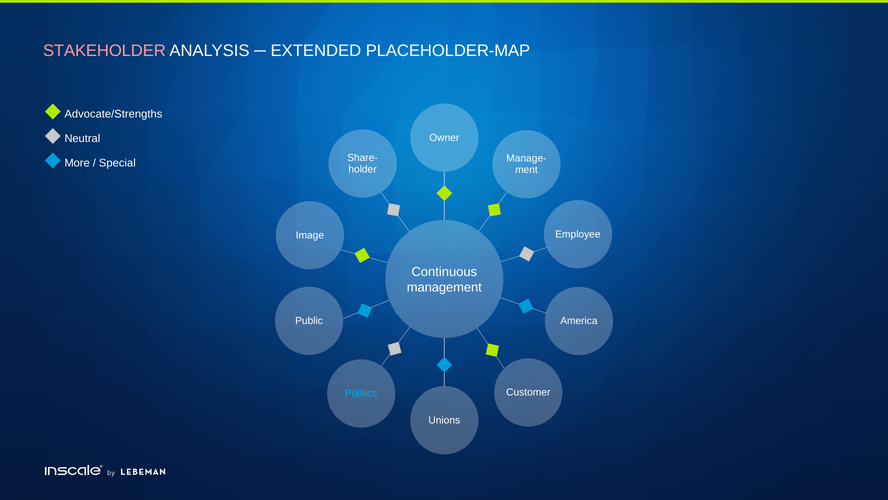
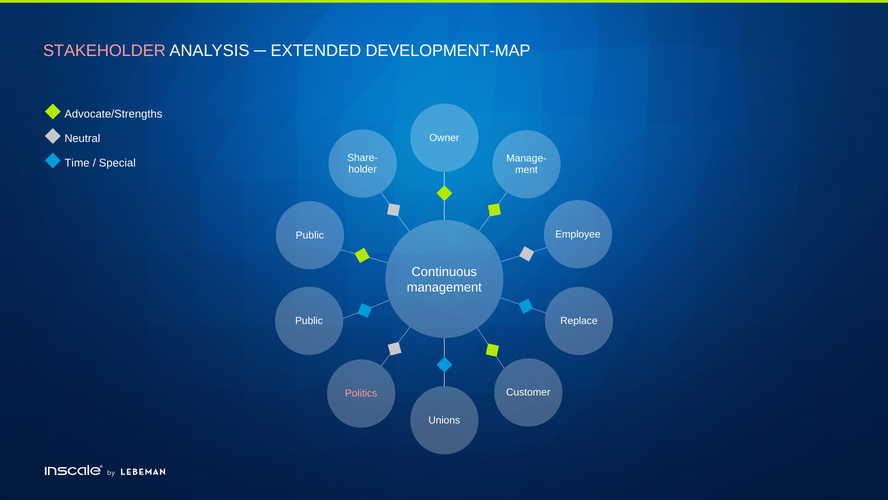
PLACEHOLDER-MAP: PLACEHOLDER-MAP -> DEVELOPMENT-MAP
More: More -> Time
Image at (310, 235): Image -> Public
America: America -> Replace
Politics colour: light blue -> pink
